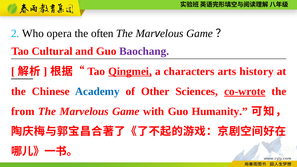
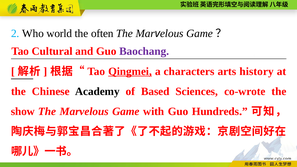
opera: opera -> world
Academy colour: blue -> black
Other: Other -> Based
co-wrote underline: present -> none
from: from -> show
Humanity: Humanity -> Hundreds
